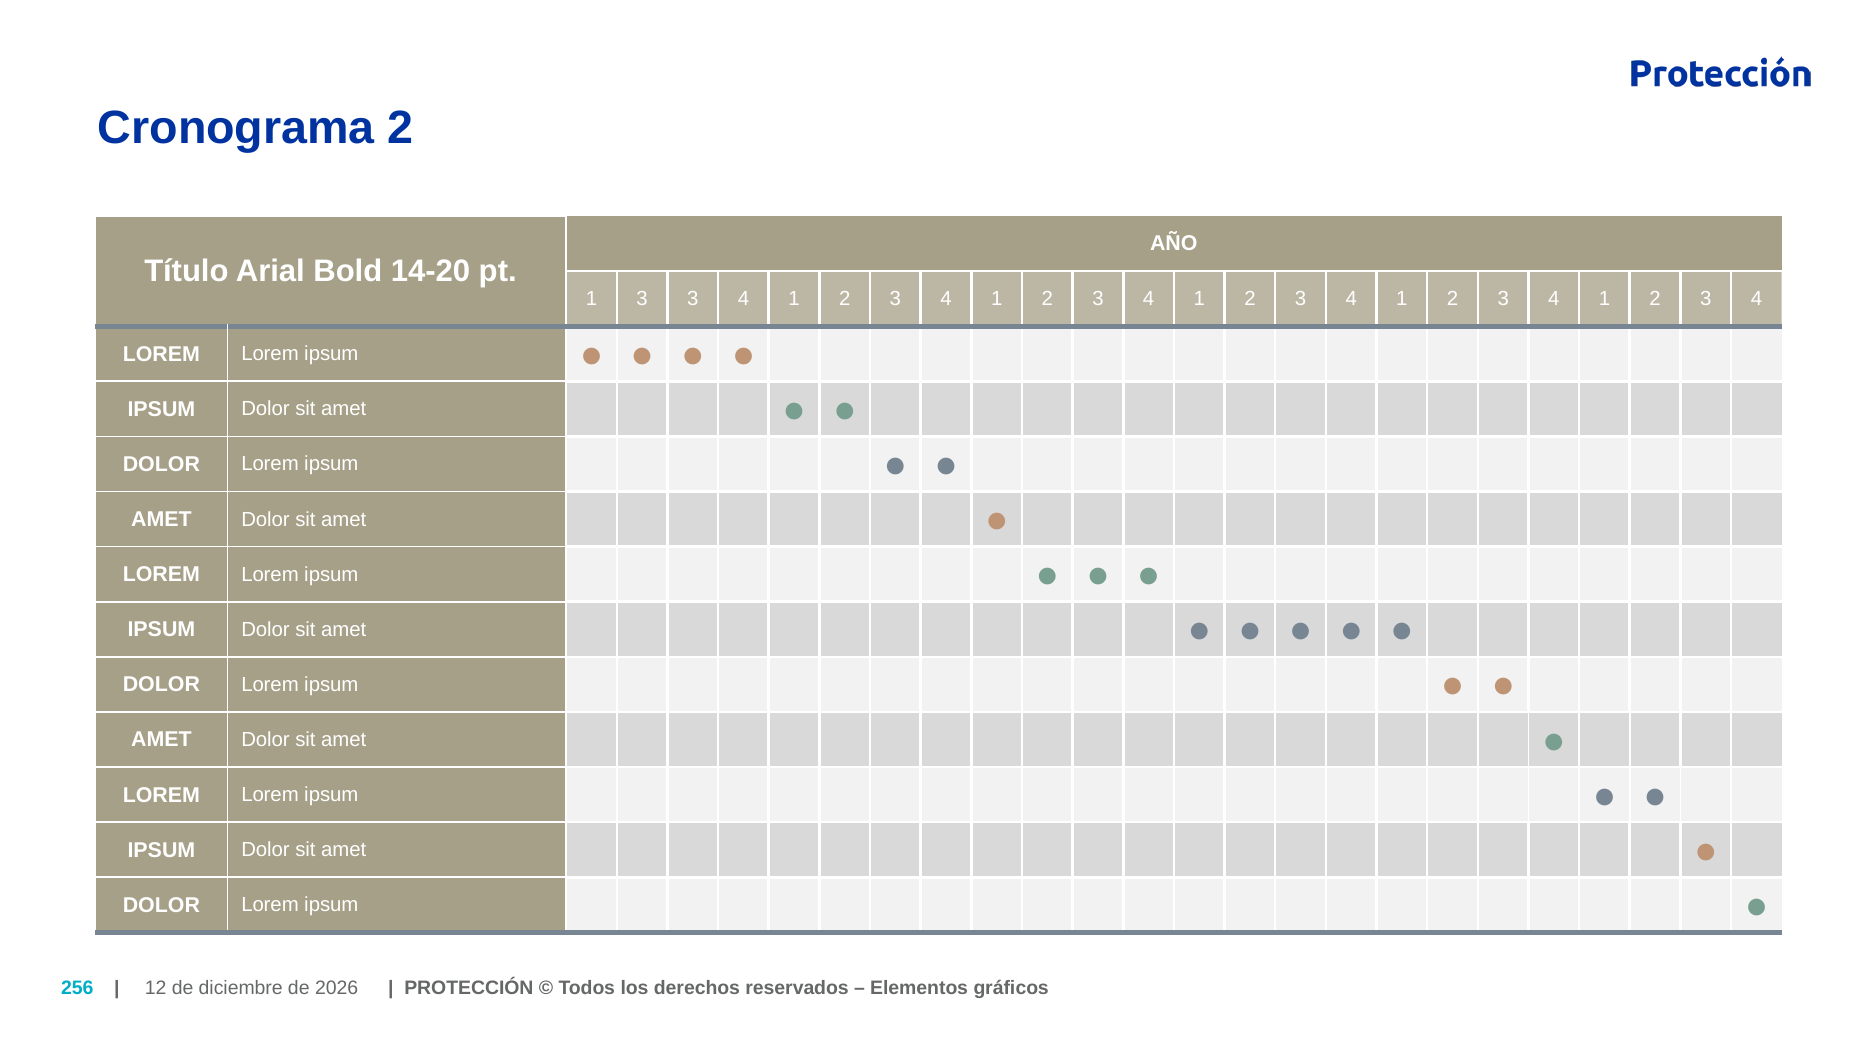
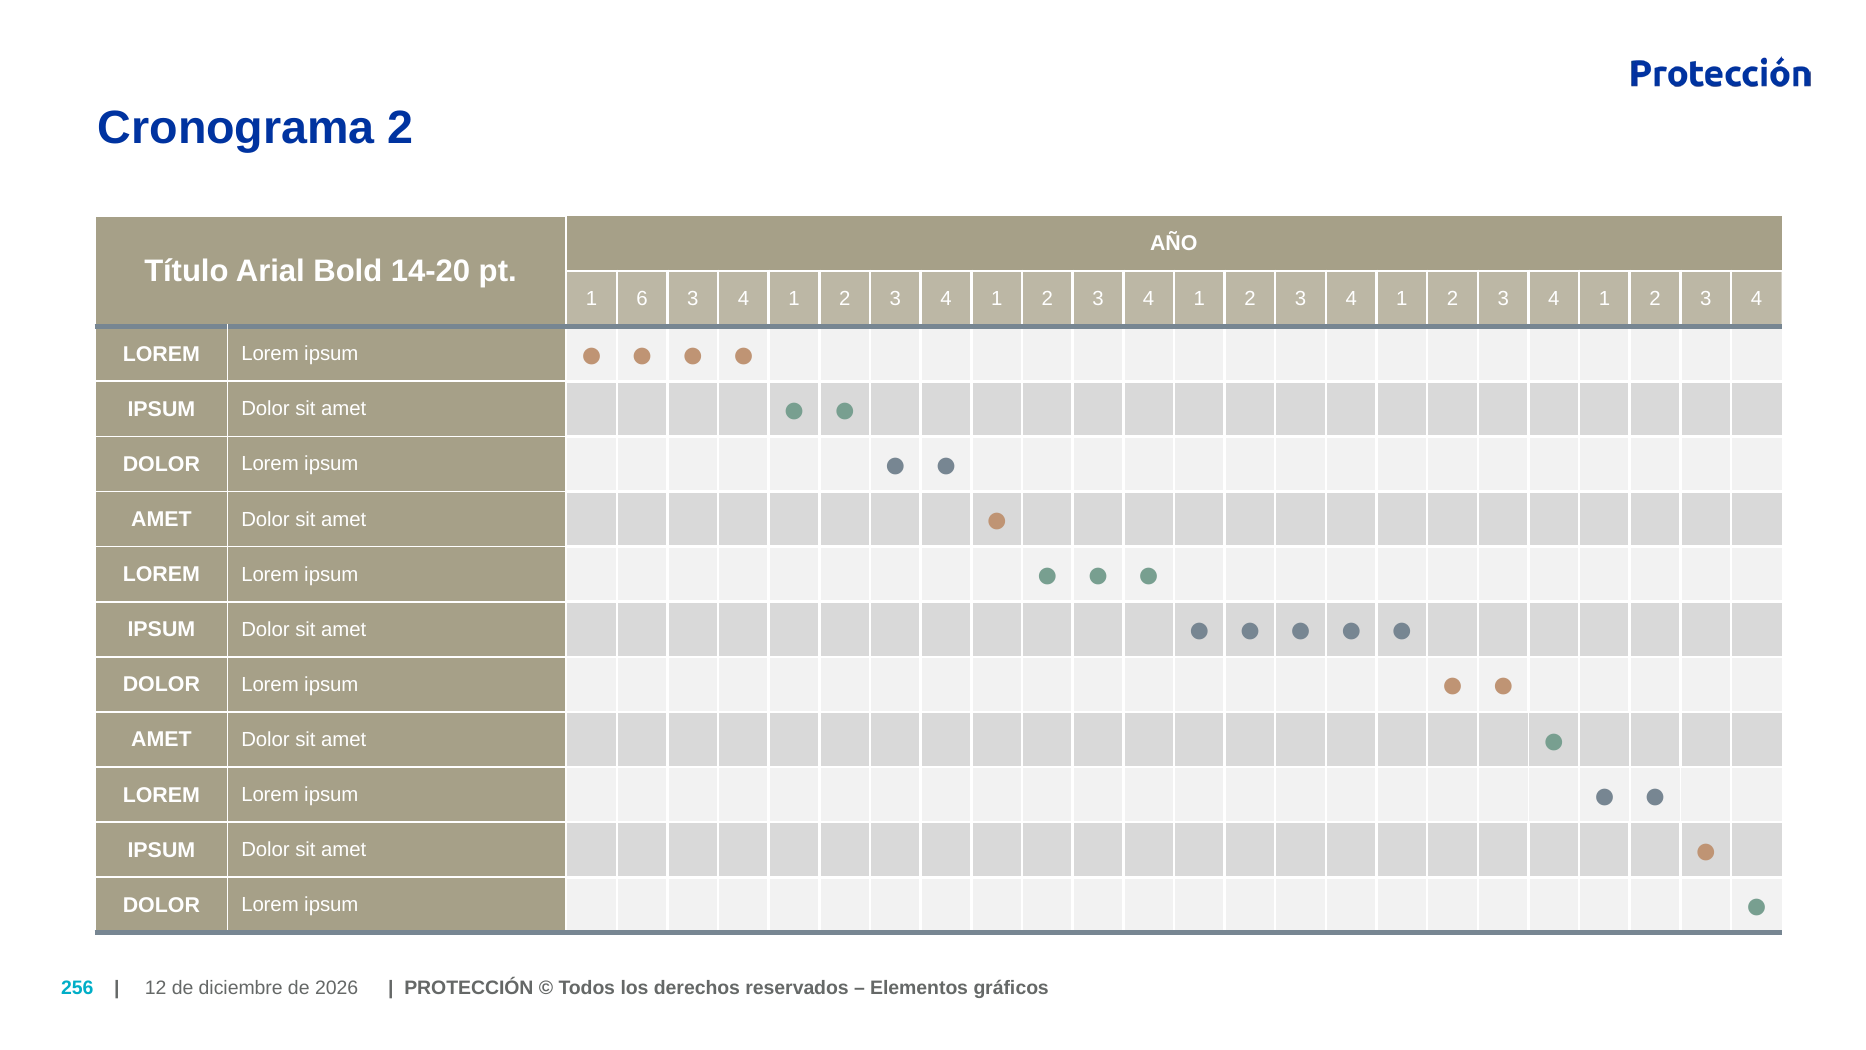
1 3: 3 -> 6
